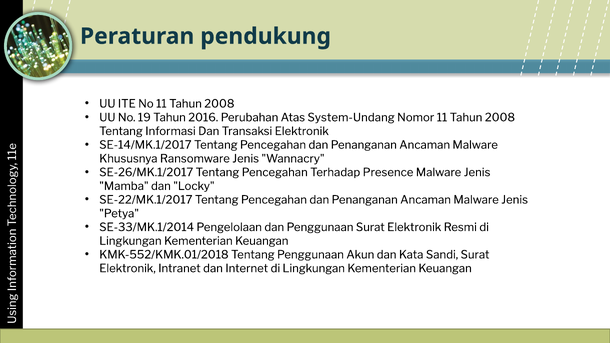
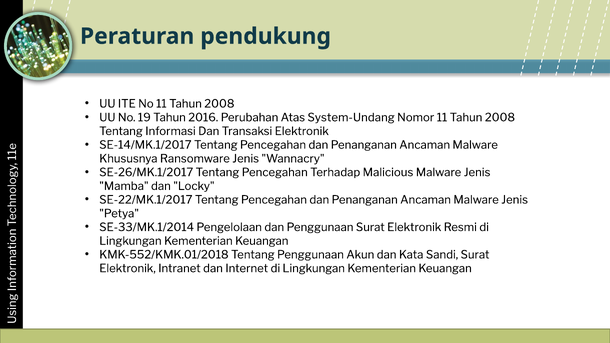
Presence: Presence -> Malicious
